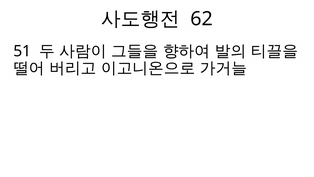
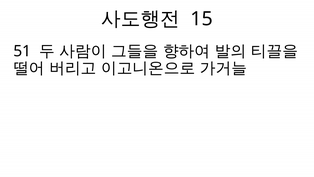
62: 62 -> 15
